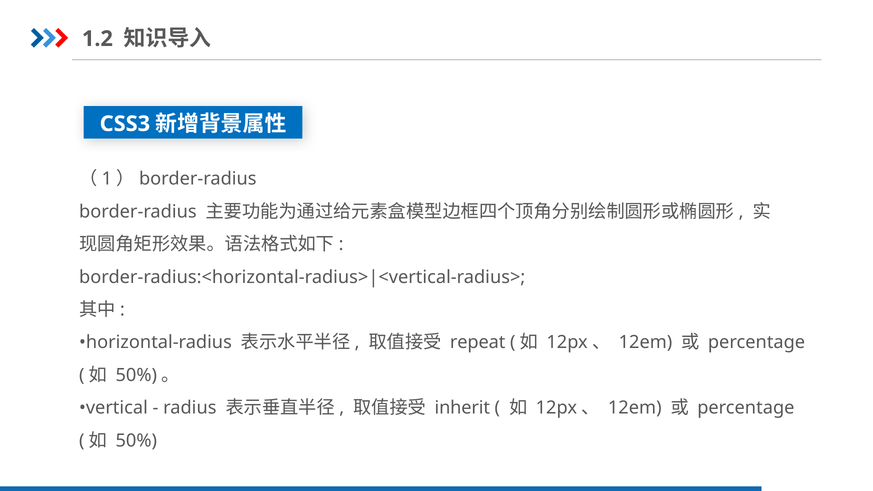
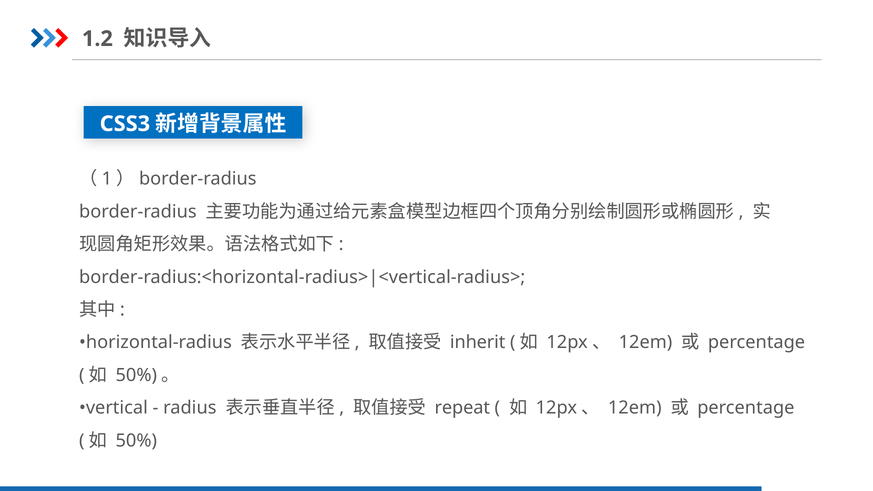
repeat: repeat -> inherit
inherit: inherit -> repeat
